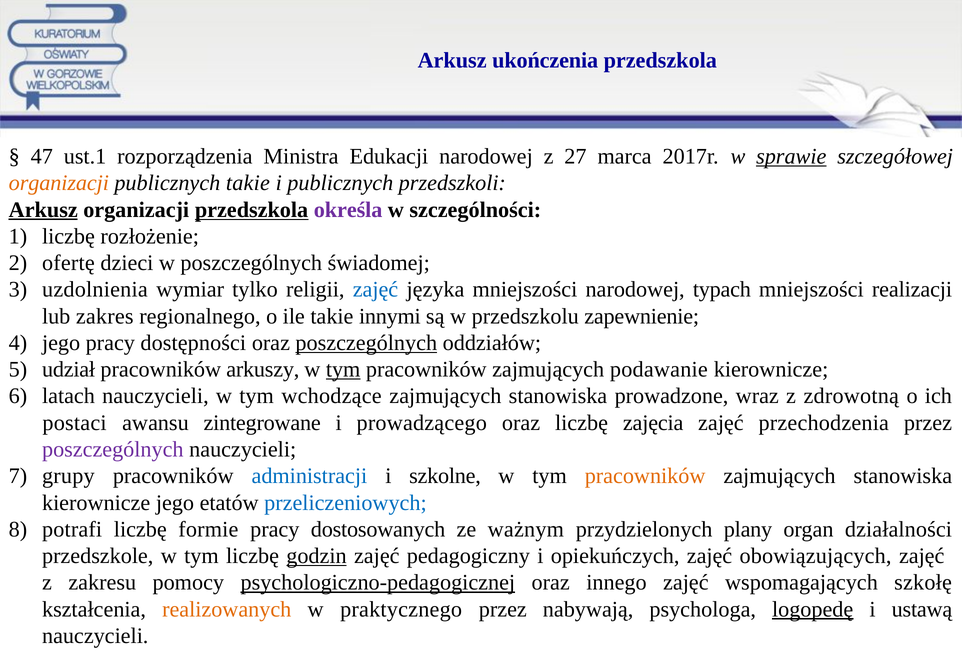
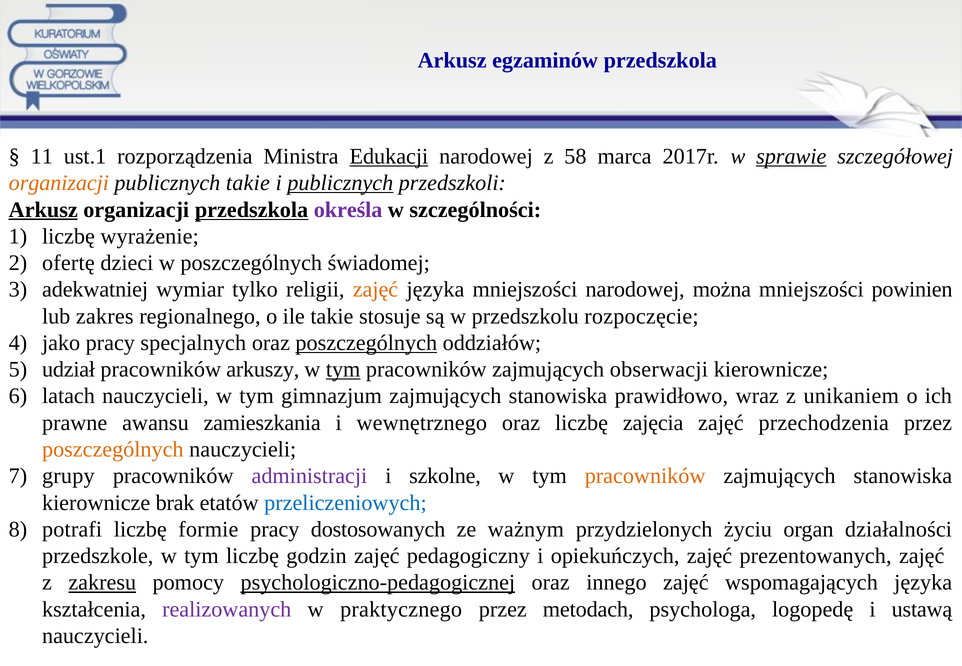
ukończenia: ukończenia -> egzaminów
47: 47 -> 11
Edukacji underline: none -> present
27: 27 -> 58
publicznych at (340, 183) underline: none -> present
rozłożenie: rozłożenie -> wyrażenie
uzdolnienia: uzdolnienia -> adekwatniej
zajęć at (375, 290) colour: blue -> orange
typach: typach -> można
realizacji: realizacji -> powinien
innymi: innymi -> stosuje
zapewnienie: zapewnienie -> rozpoczęcie
jego at (61, 343): jego -> jako
dostępności: dostępności -> specjalnych
podawanie: podawanie -> obserwacji
wchodzące: wchodzące -> gimnazjum
prowadzone: prowadzone -> prawidłowo
zdrowotną: zdrowotną -> unikaniem
postaci: postaci -> prawne
zintegrowane: zintegrowane -> zamieszkania
prowadzącego: prowadzącego -> wewnętrznego
poszczególnych at (113, 449) colour: purple -> orange
administracji colour: blue -> purple
kierownicze jego: jego -> brak
plany: plany -> życiu
godzin underline: present -> none
obowiązujących: obowiązujących -> prezentowanych
zakresu underline: none -> present
wspomagających szkołę: szkołę -> języka
realizowanych colour: orange -> purple
nabywają: nabywają -> metodach
logopedę underline: present -> none
